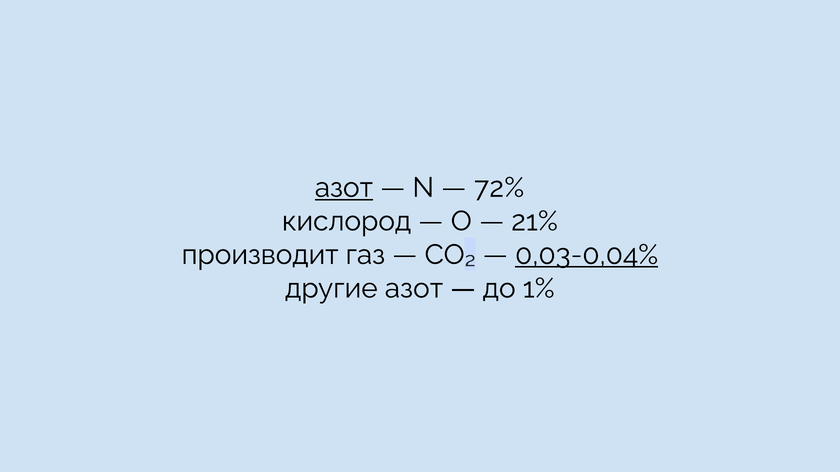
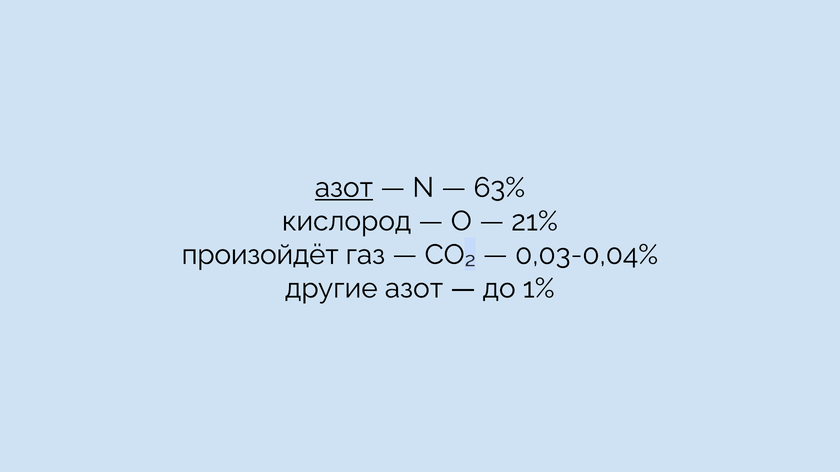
72%: 72% -> 63%
производит: производит -> произойдёт
0,03-0,04% underline: present -> none
